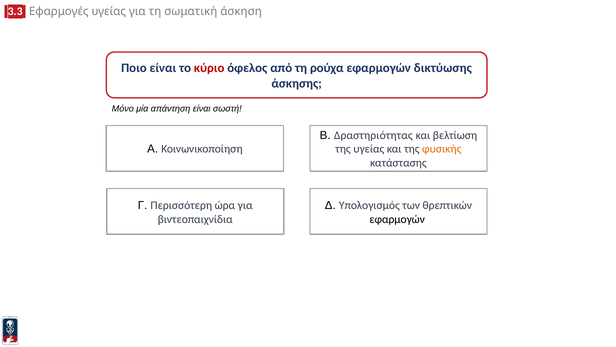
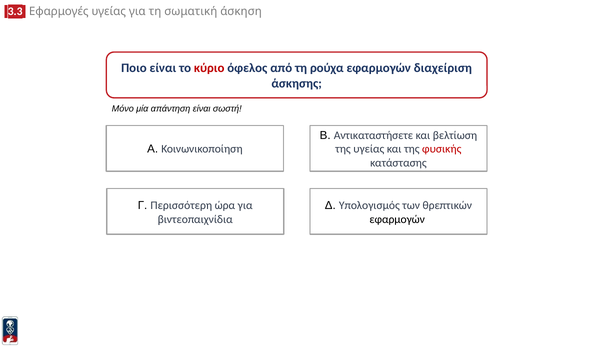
δικτύωσης: δικτύωσης -> διαχείριση
Δραστηριότητας: Δραστηριότητας -> Αντικαταστήσετε
φυσικής colour: orange -> red
